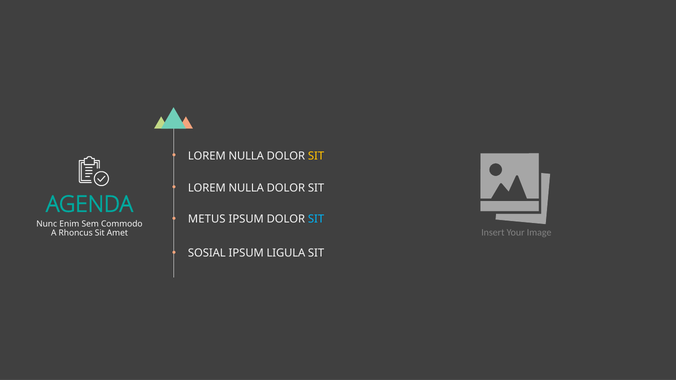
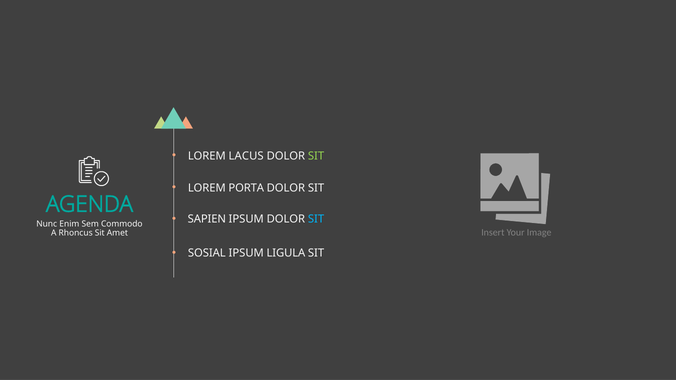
NULLA at (246, 156): NULLA -> LACUS
SIT at (316, 156) colour: yellow -> light green
NULLA at (246, 188): NULLA -> PORTA
METUS: METUS -> SAPIEN
